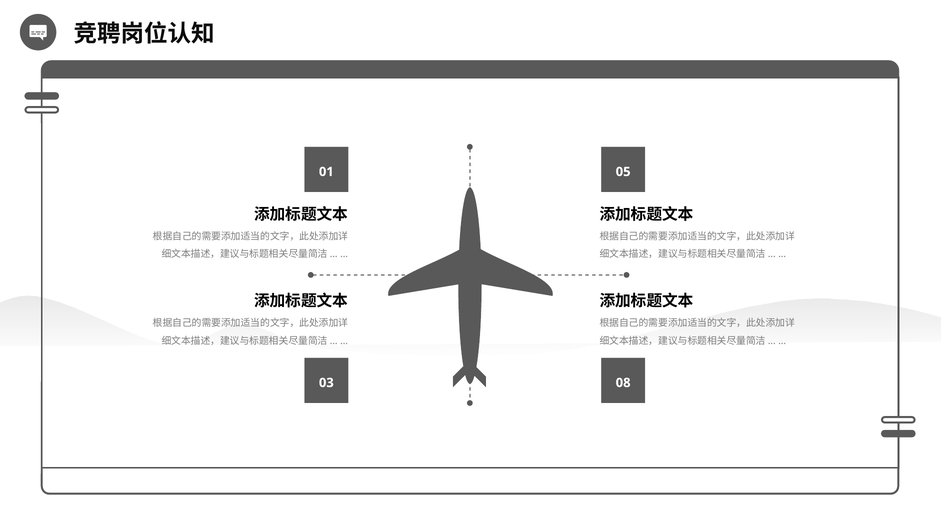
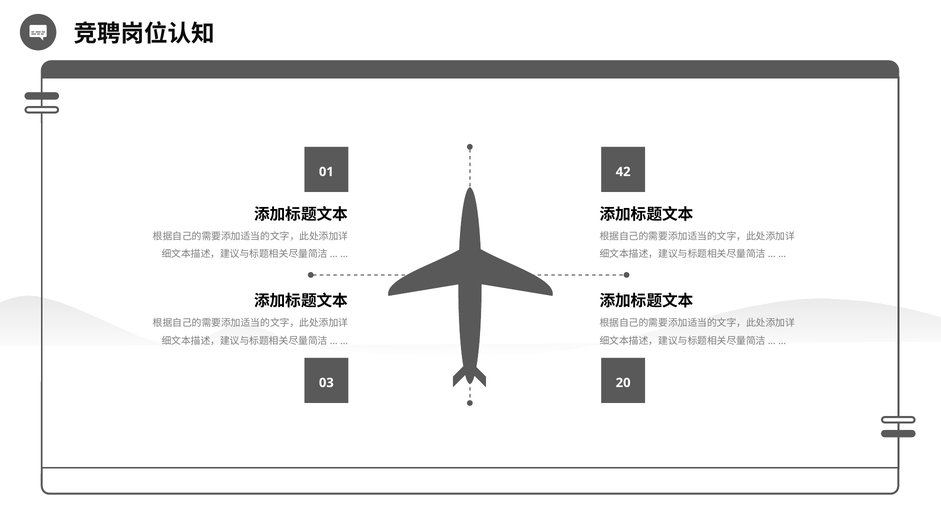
05: 05 -> 42
08: 08 -> 20
